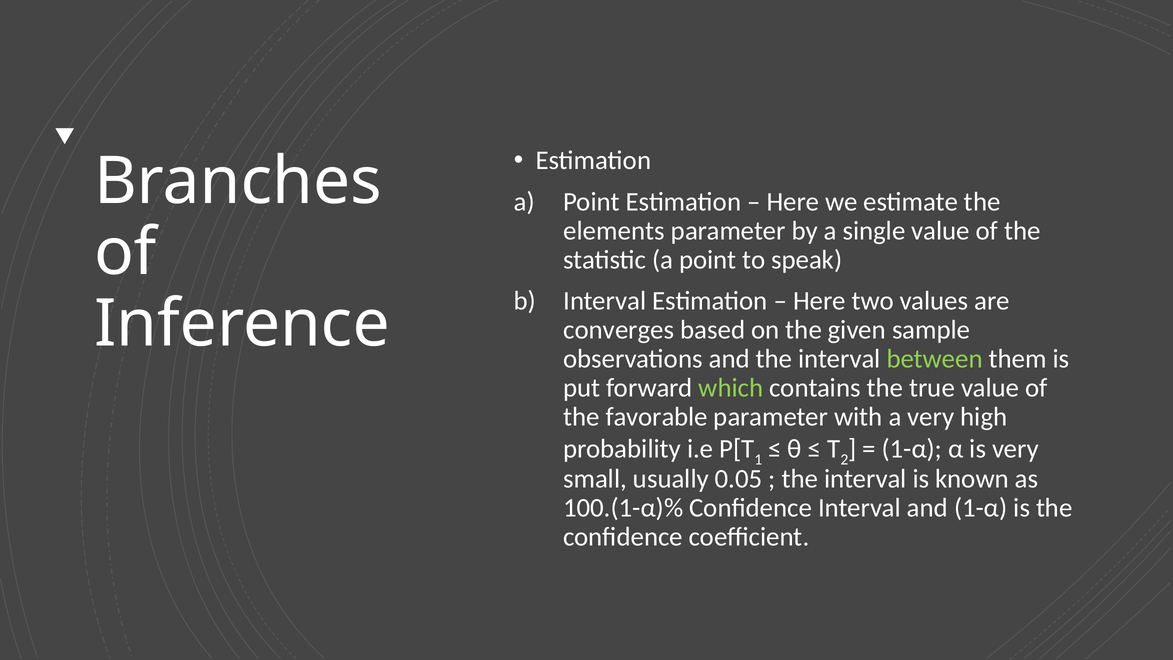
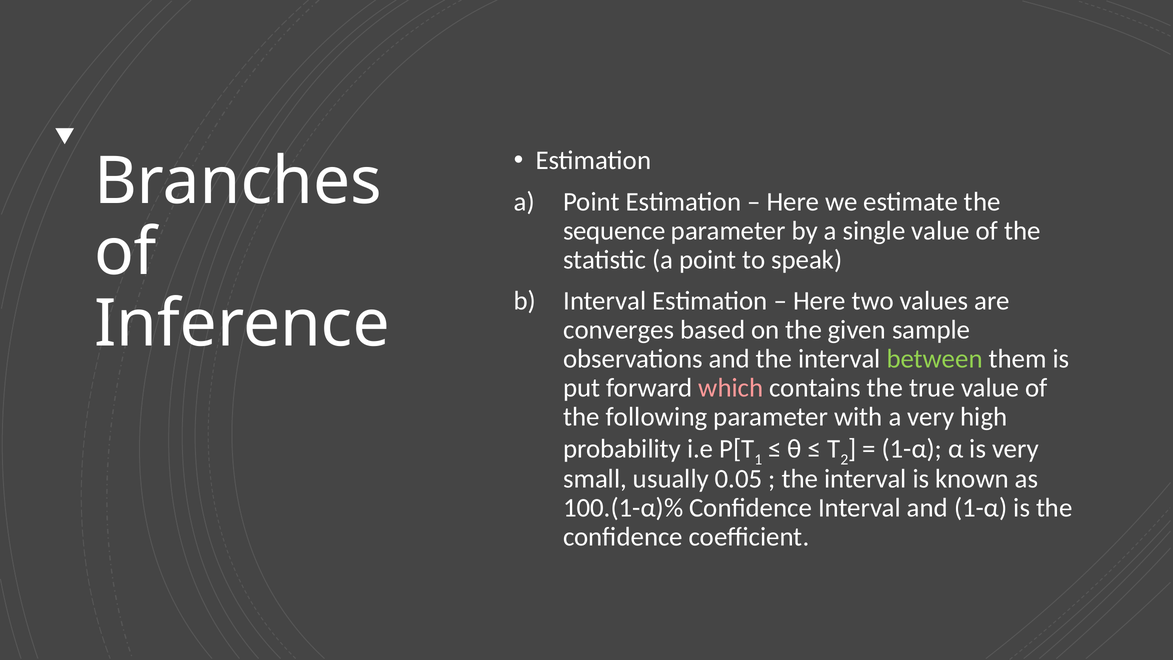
elements: elements -> sequence
which colour: light green -> pink
favorable: favorable -> following
